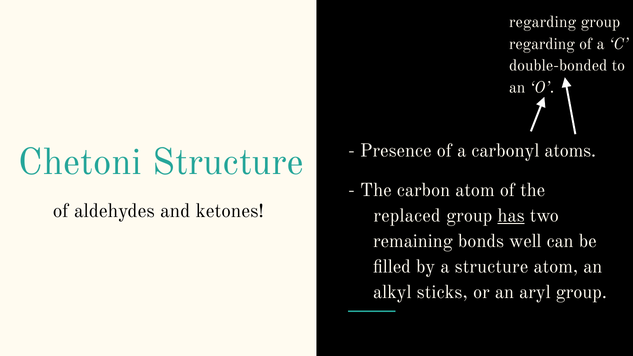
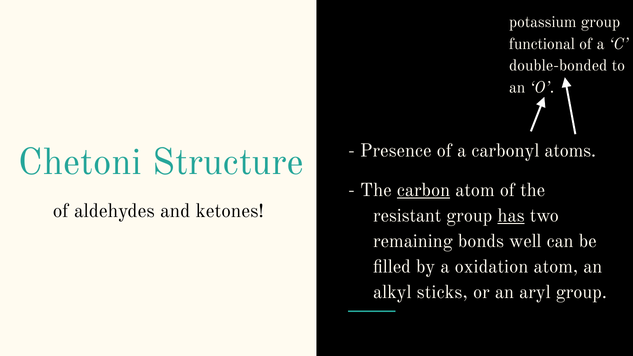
regarding at (543, 22): regarding -> potassium
regarding at (542, 44): regarding -> functional
carbon underline: none -> present
replaced: replaced -> resistant
a structure: structure -> oxidation
